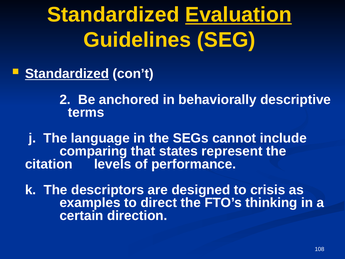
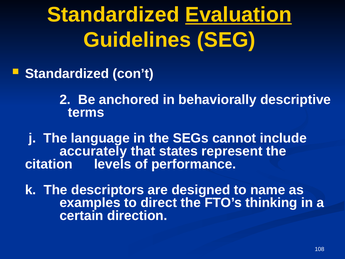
Standardized at (67, 74) underline: present -> none
comparing: comparing -> accurately
crisis: crisis -> name
